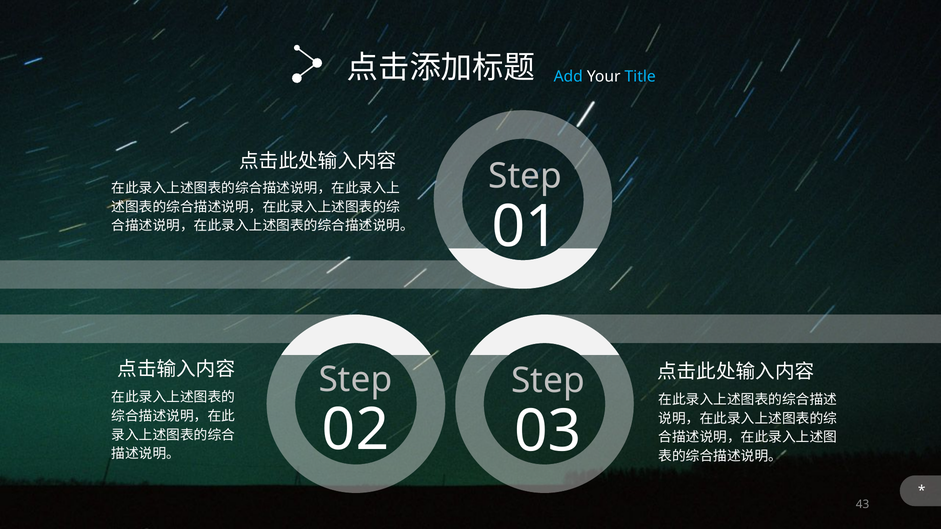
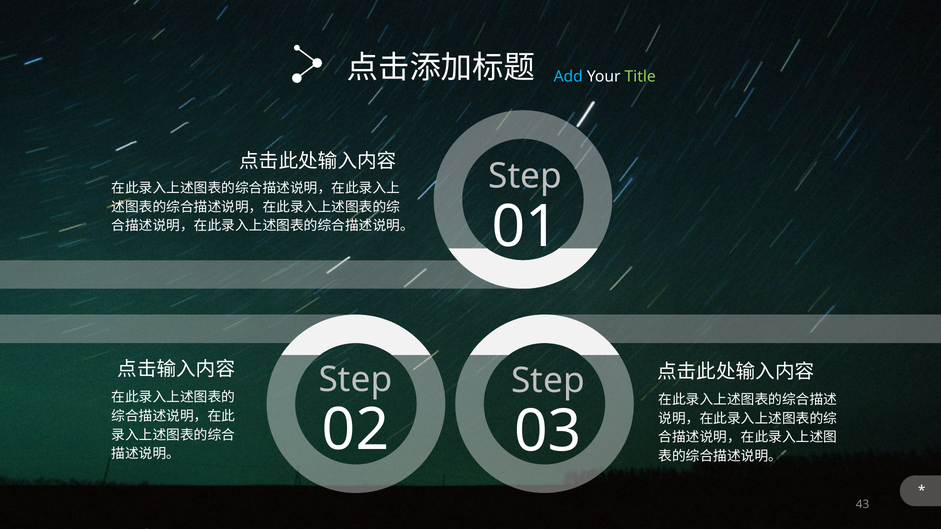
Title colour: light blue -> light green
